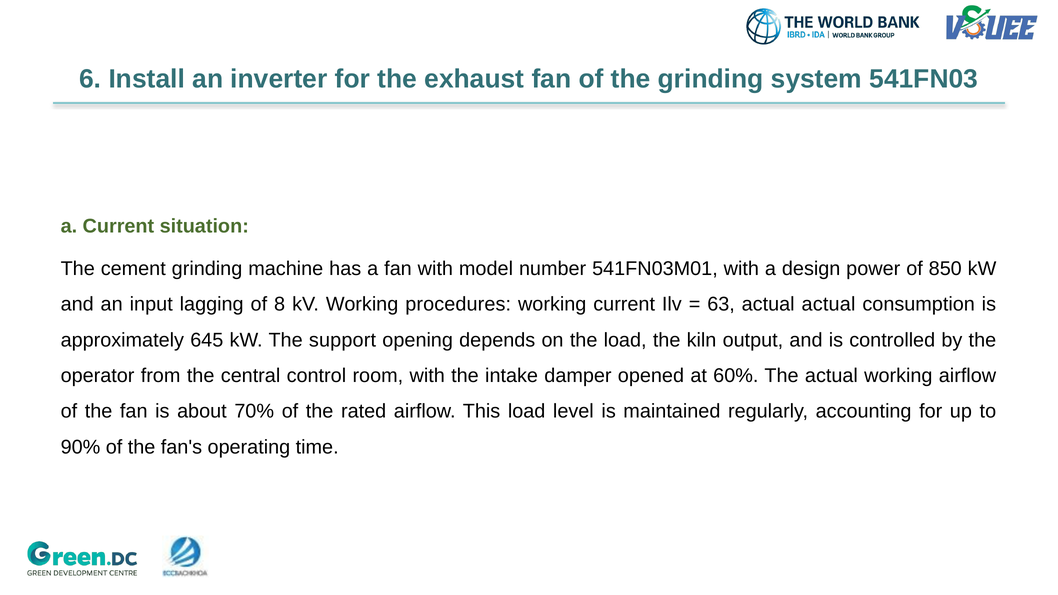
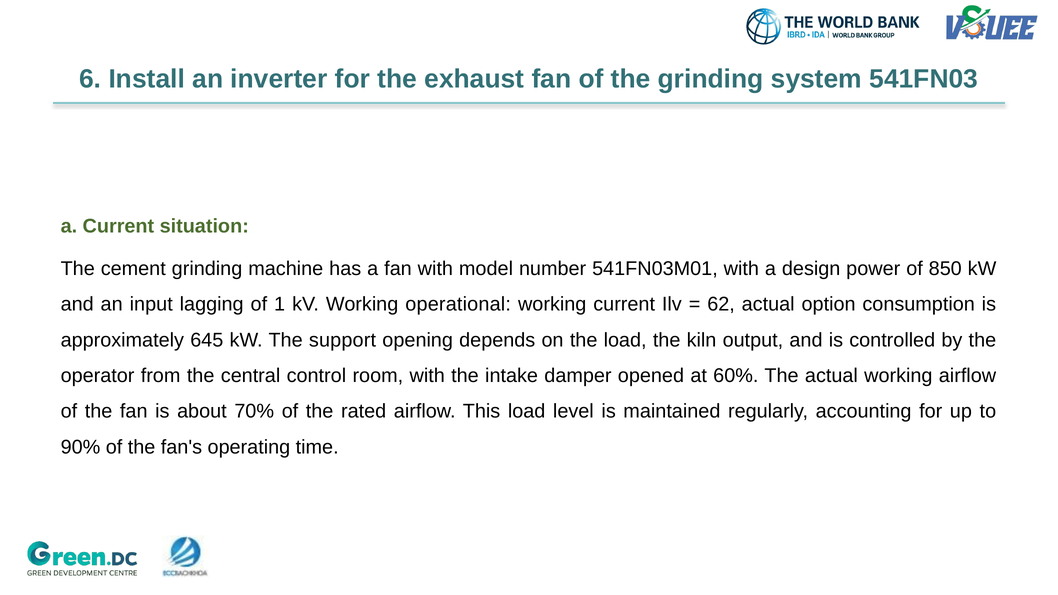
8: 8 -> 1
procedures: procedures -> operational
63: 63 -> 62
actual actual: actual -> option
